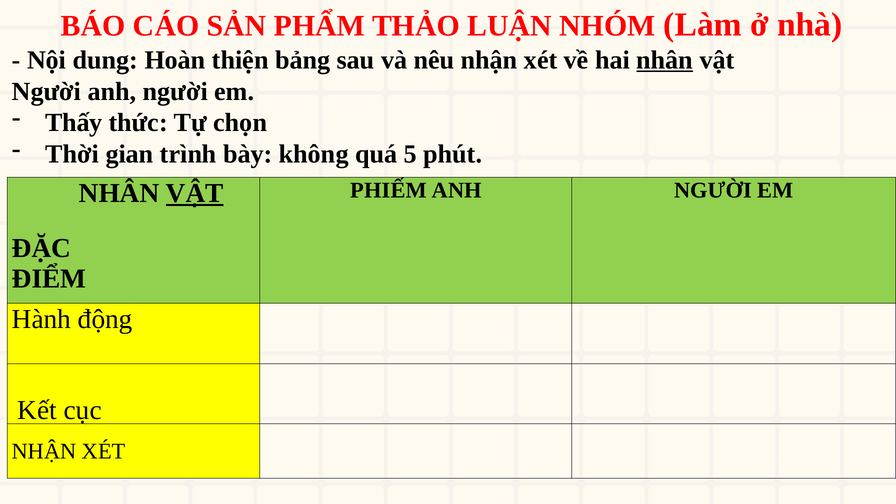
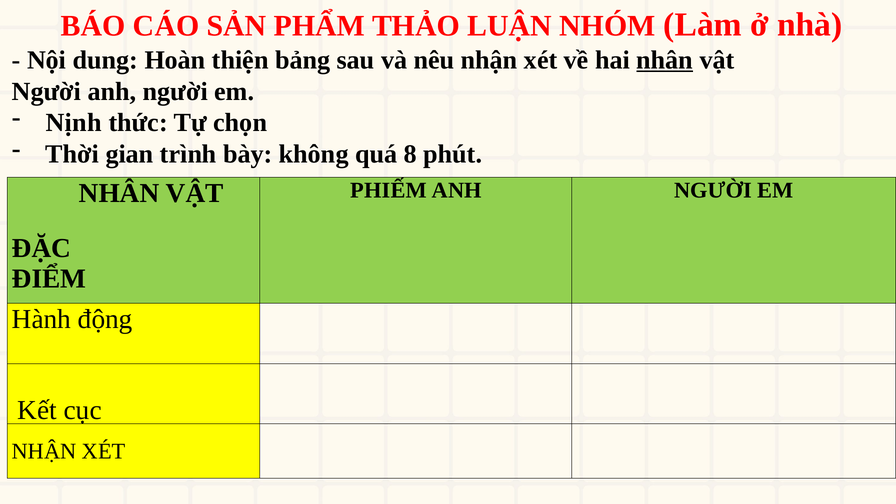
Thấy: Thấy -> Nịnh
5: 5 -> 8
VẬT at (195, 193) underline: present -> none
